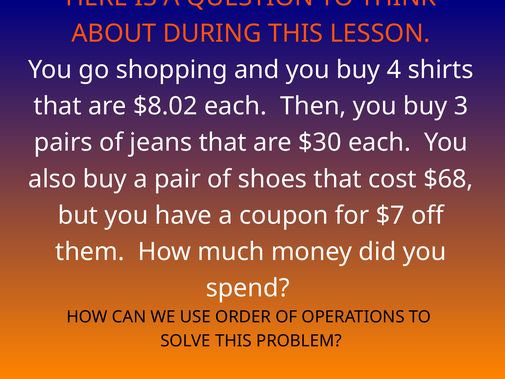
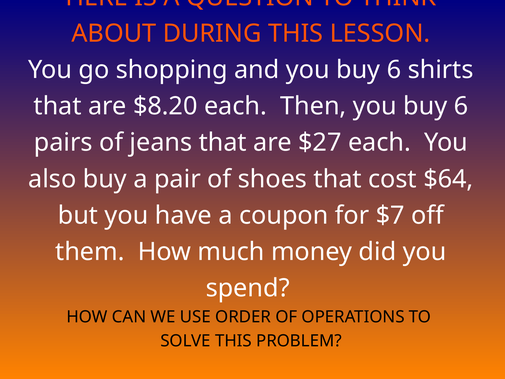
and you buy 4: 4 -> 6
$8.02: $8.02 -> $8.20
Then you buy 3: 3 -> 6
$30: $30 -> $27
$68: $68 -> $64
